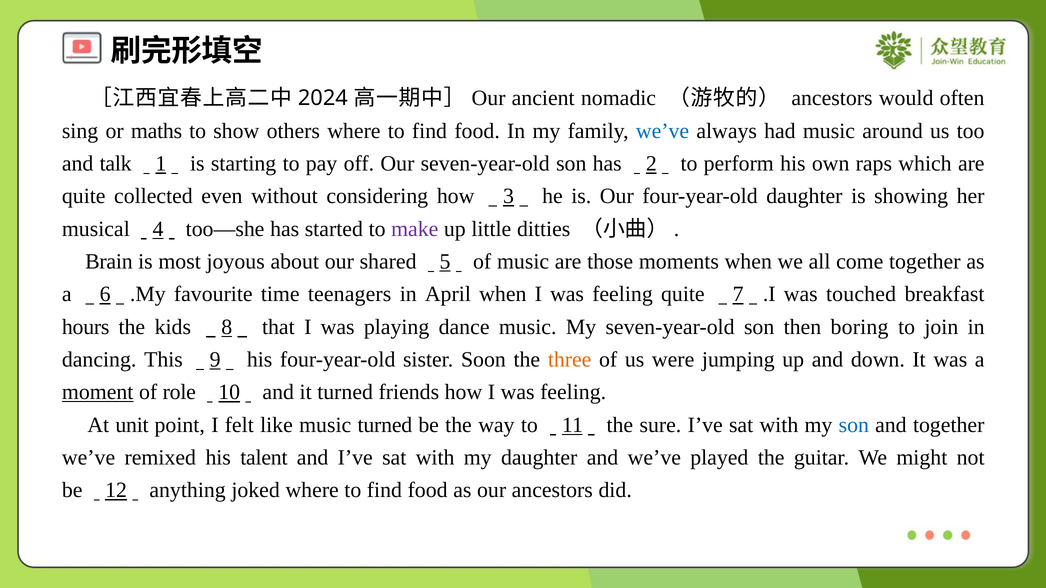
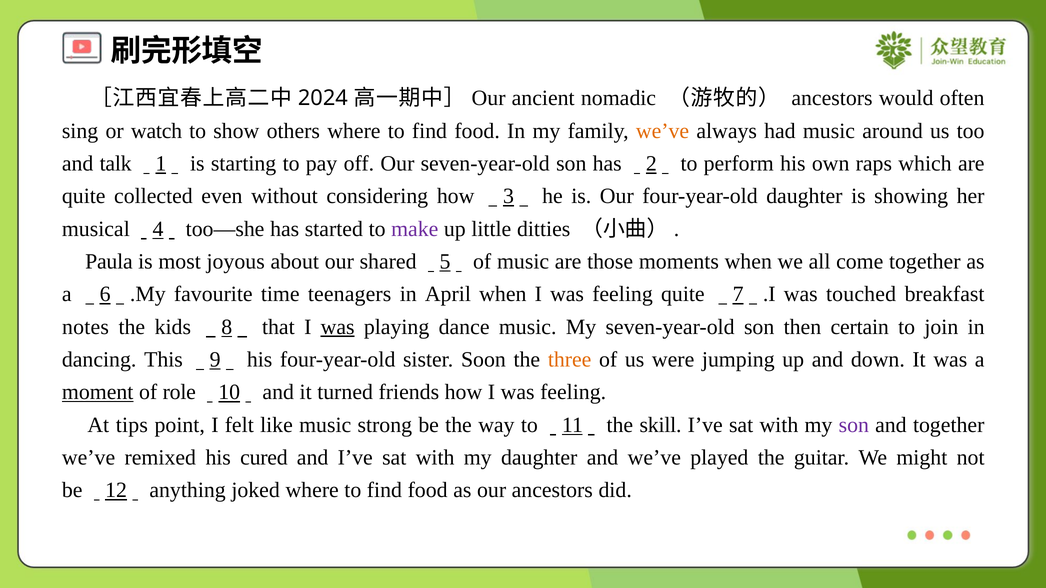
maths: maths -> watch
we’ve at (663, 131) colour: blue -> orange
Brain: Brain -> Paula
hours: hours -> notes
was at (338, 327) underline: none -> present
boring: boring -> certain
unit: unit -> tips
music turned: turned -> strong
sure: sure -> skill
son at (854, 425) colour: blue -> purple
talent: talent -> cured
